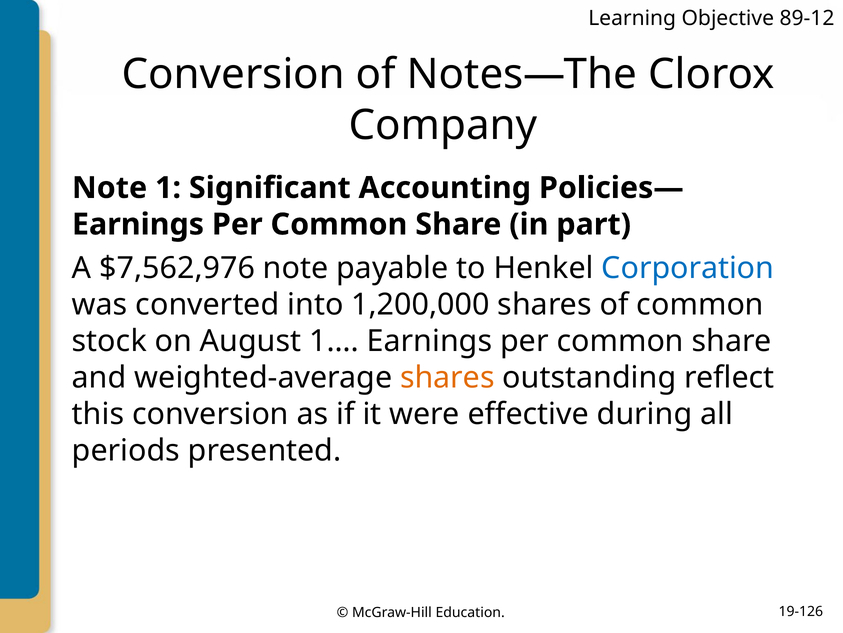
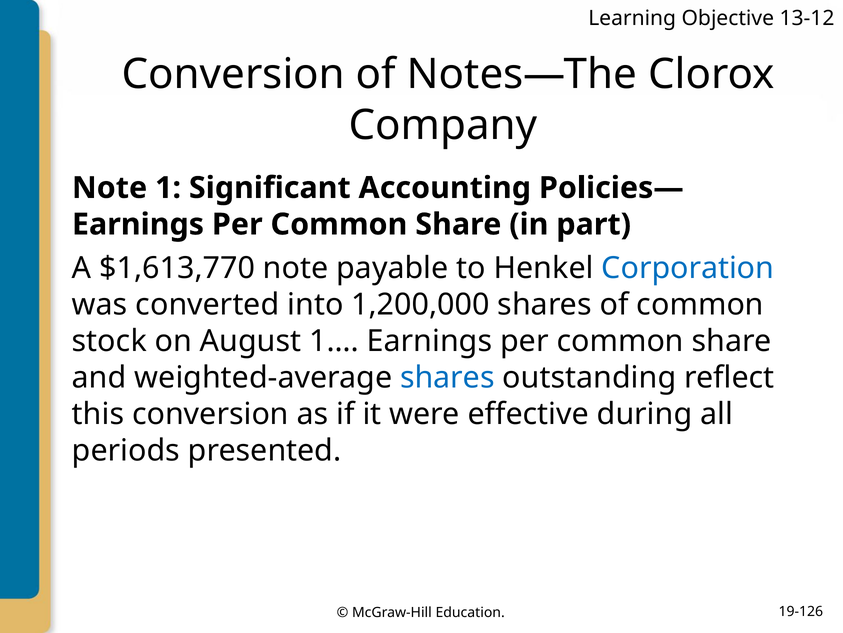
89-12: 89-12 -> 13-12
$7,562,976: $7,562,976 -> $1,613,770
shares at (447, 377) colour: orange -> blue
